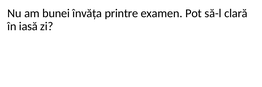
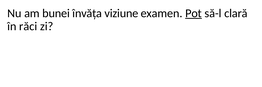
printre: printre -> viziune
Pot underline: none -> present
iasă: iasă -> răci
